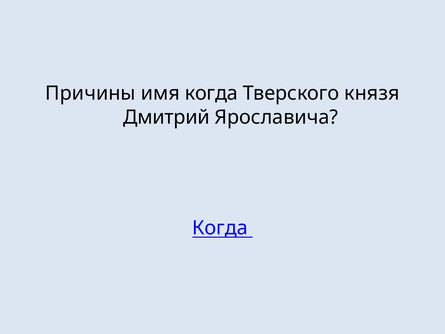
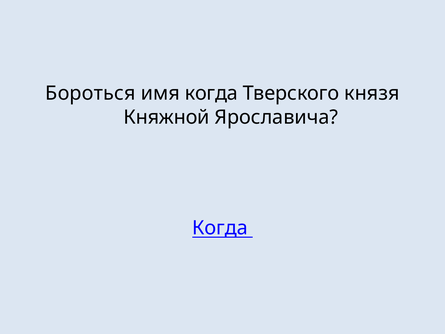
Причины: Причины -> Бороться
Дмитрий: Дмитрий -> Княжной
